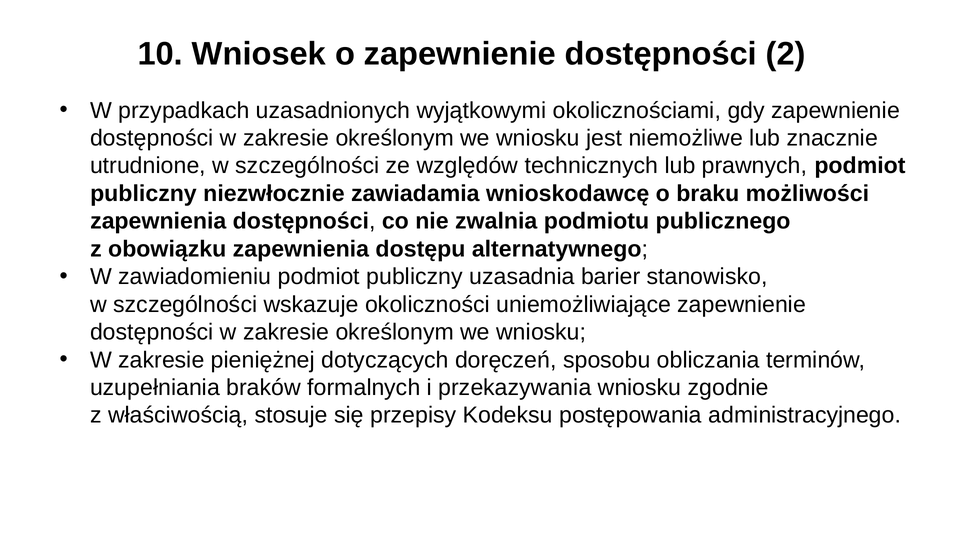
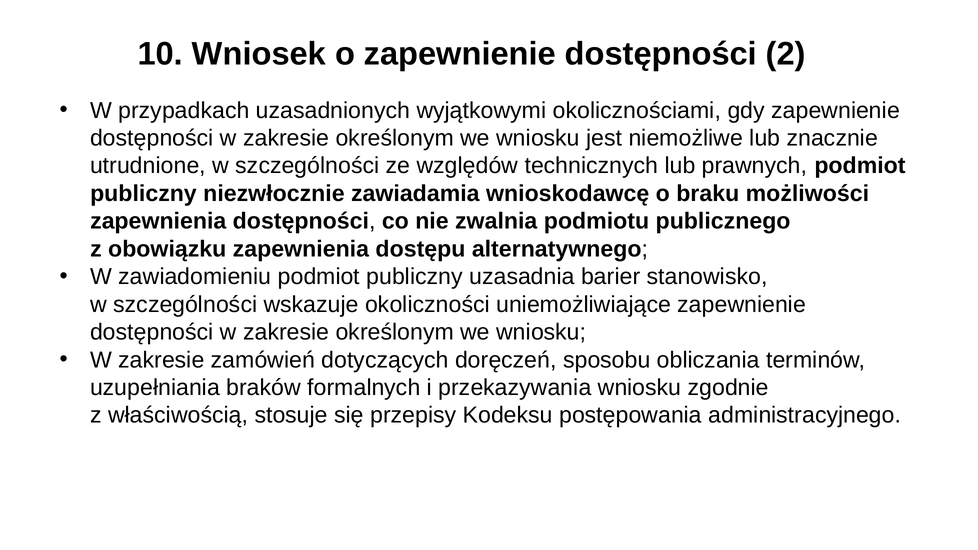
pieniężnej: pieniężnej -> zamówień
